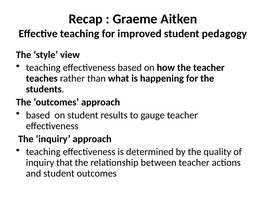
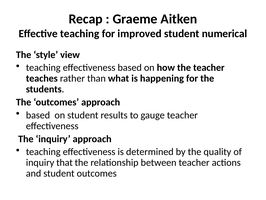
pedagogy: pedagogy -> numerical
